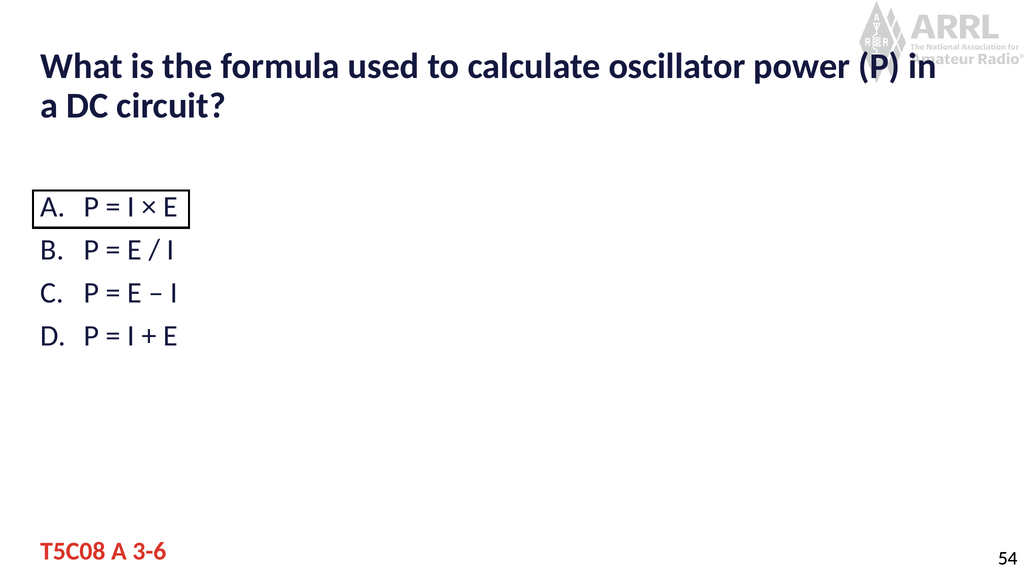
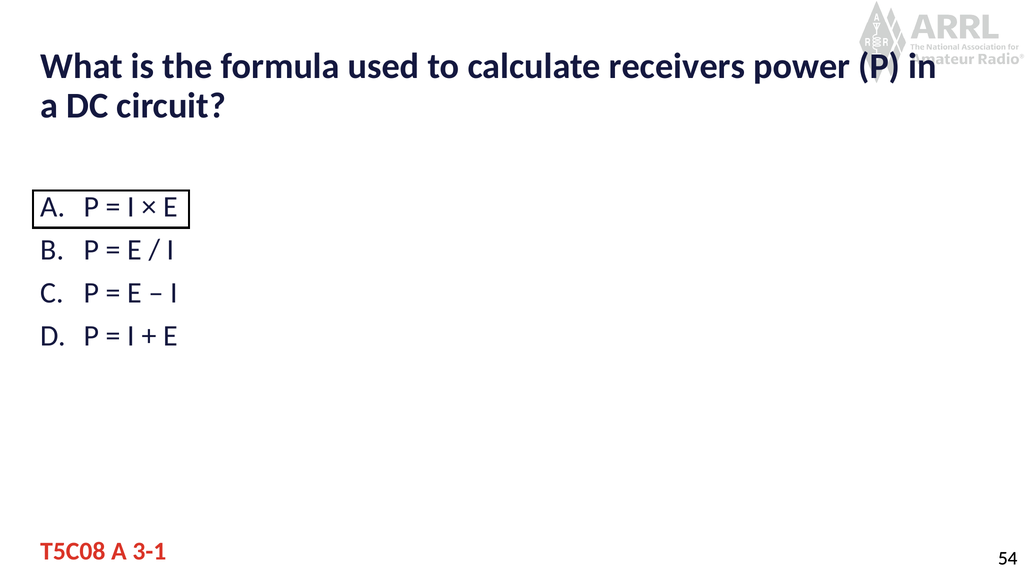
oscillator: oscillator -> receivers
3-6: 3-6 -> 3-1
